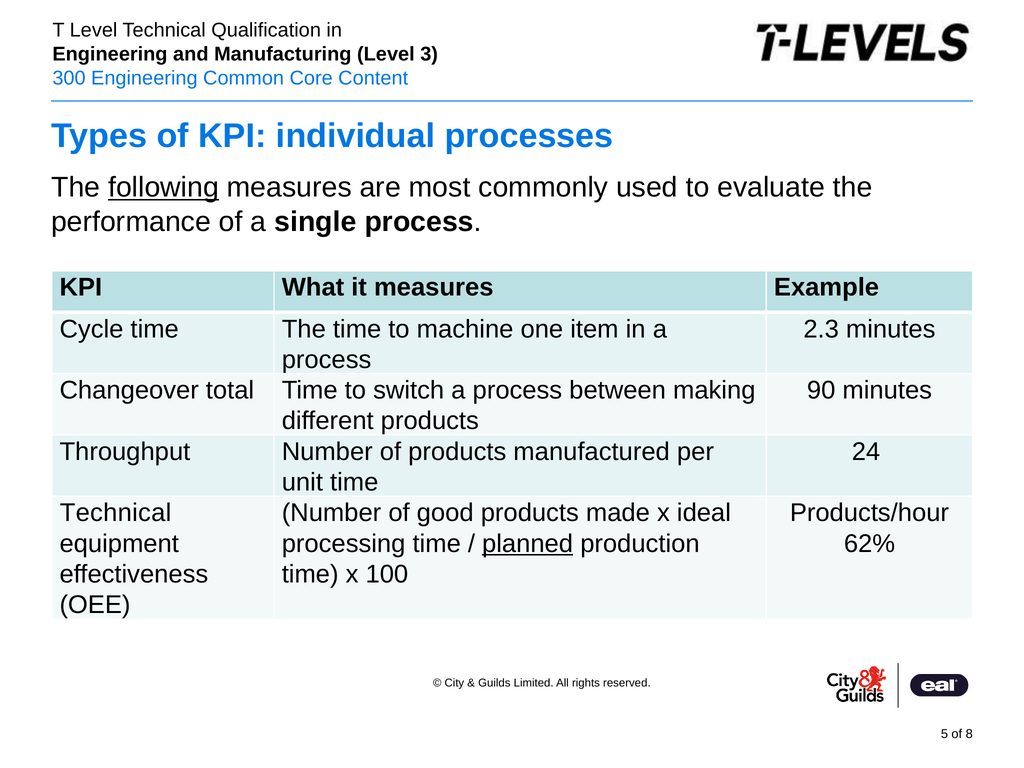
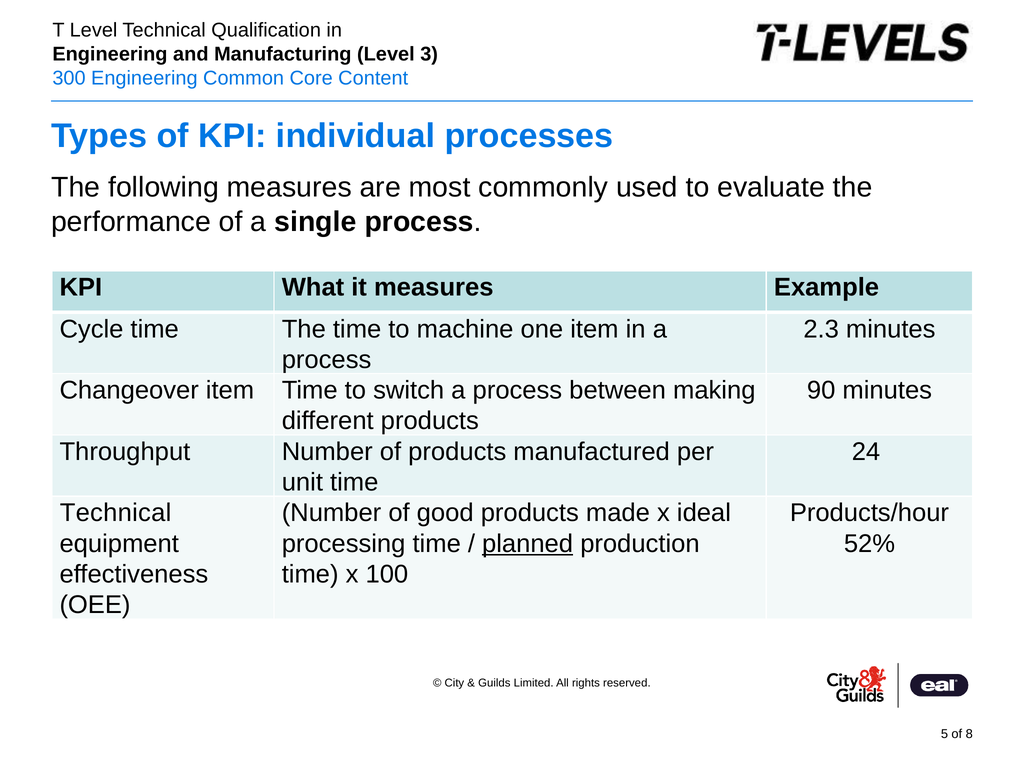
following underline: present -> none
Changeover total: total -> item
62%: 62% -> 52%
